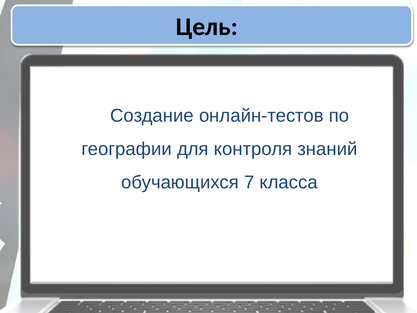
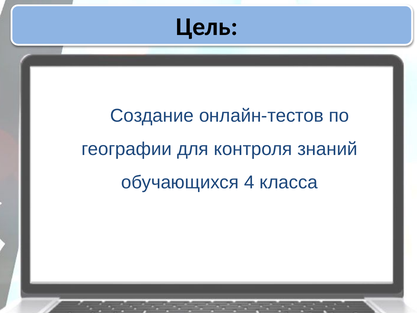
7: 7 -> 4
